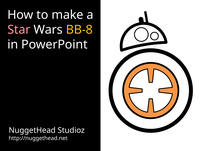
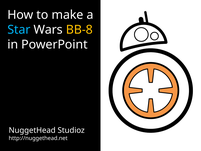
Star colour: pink -> light blue
